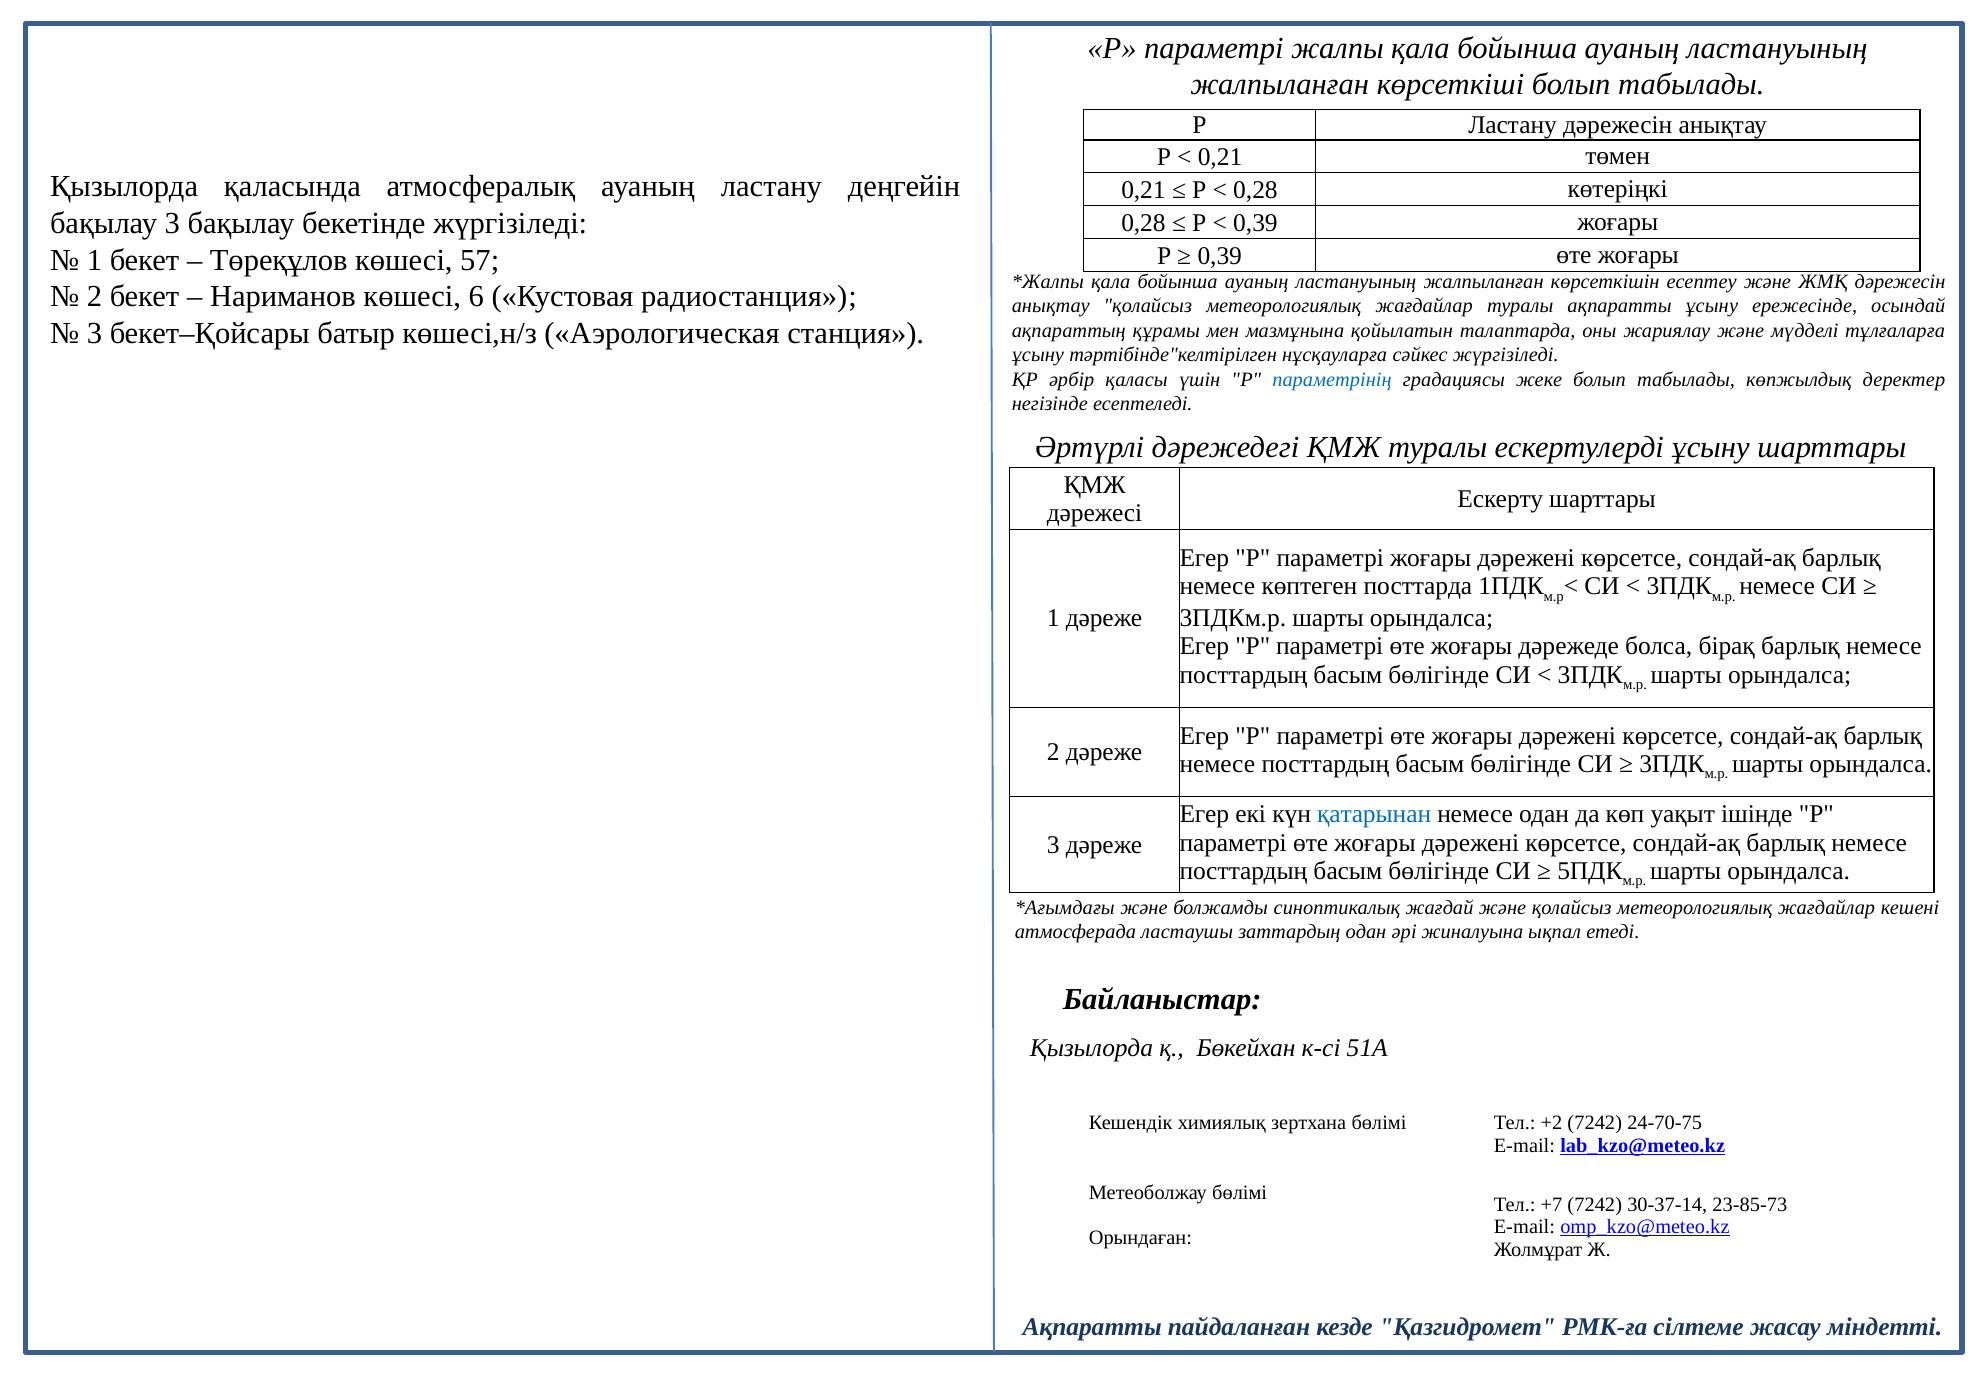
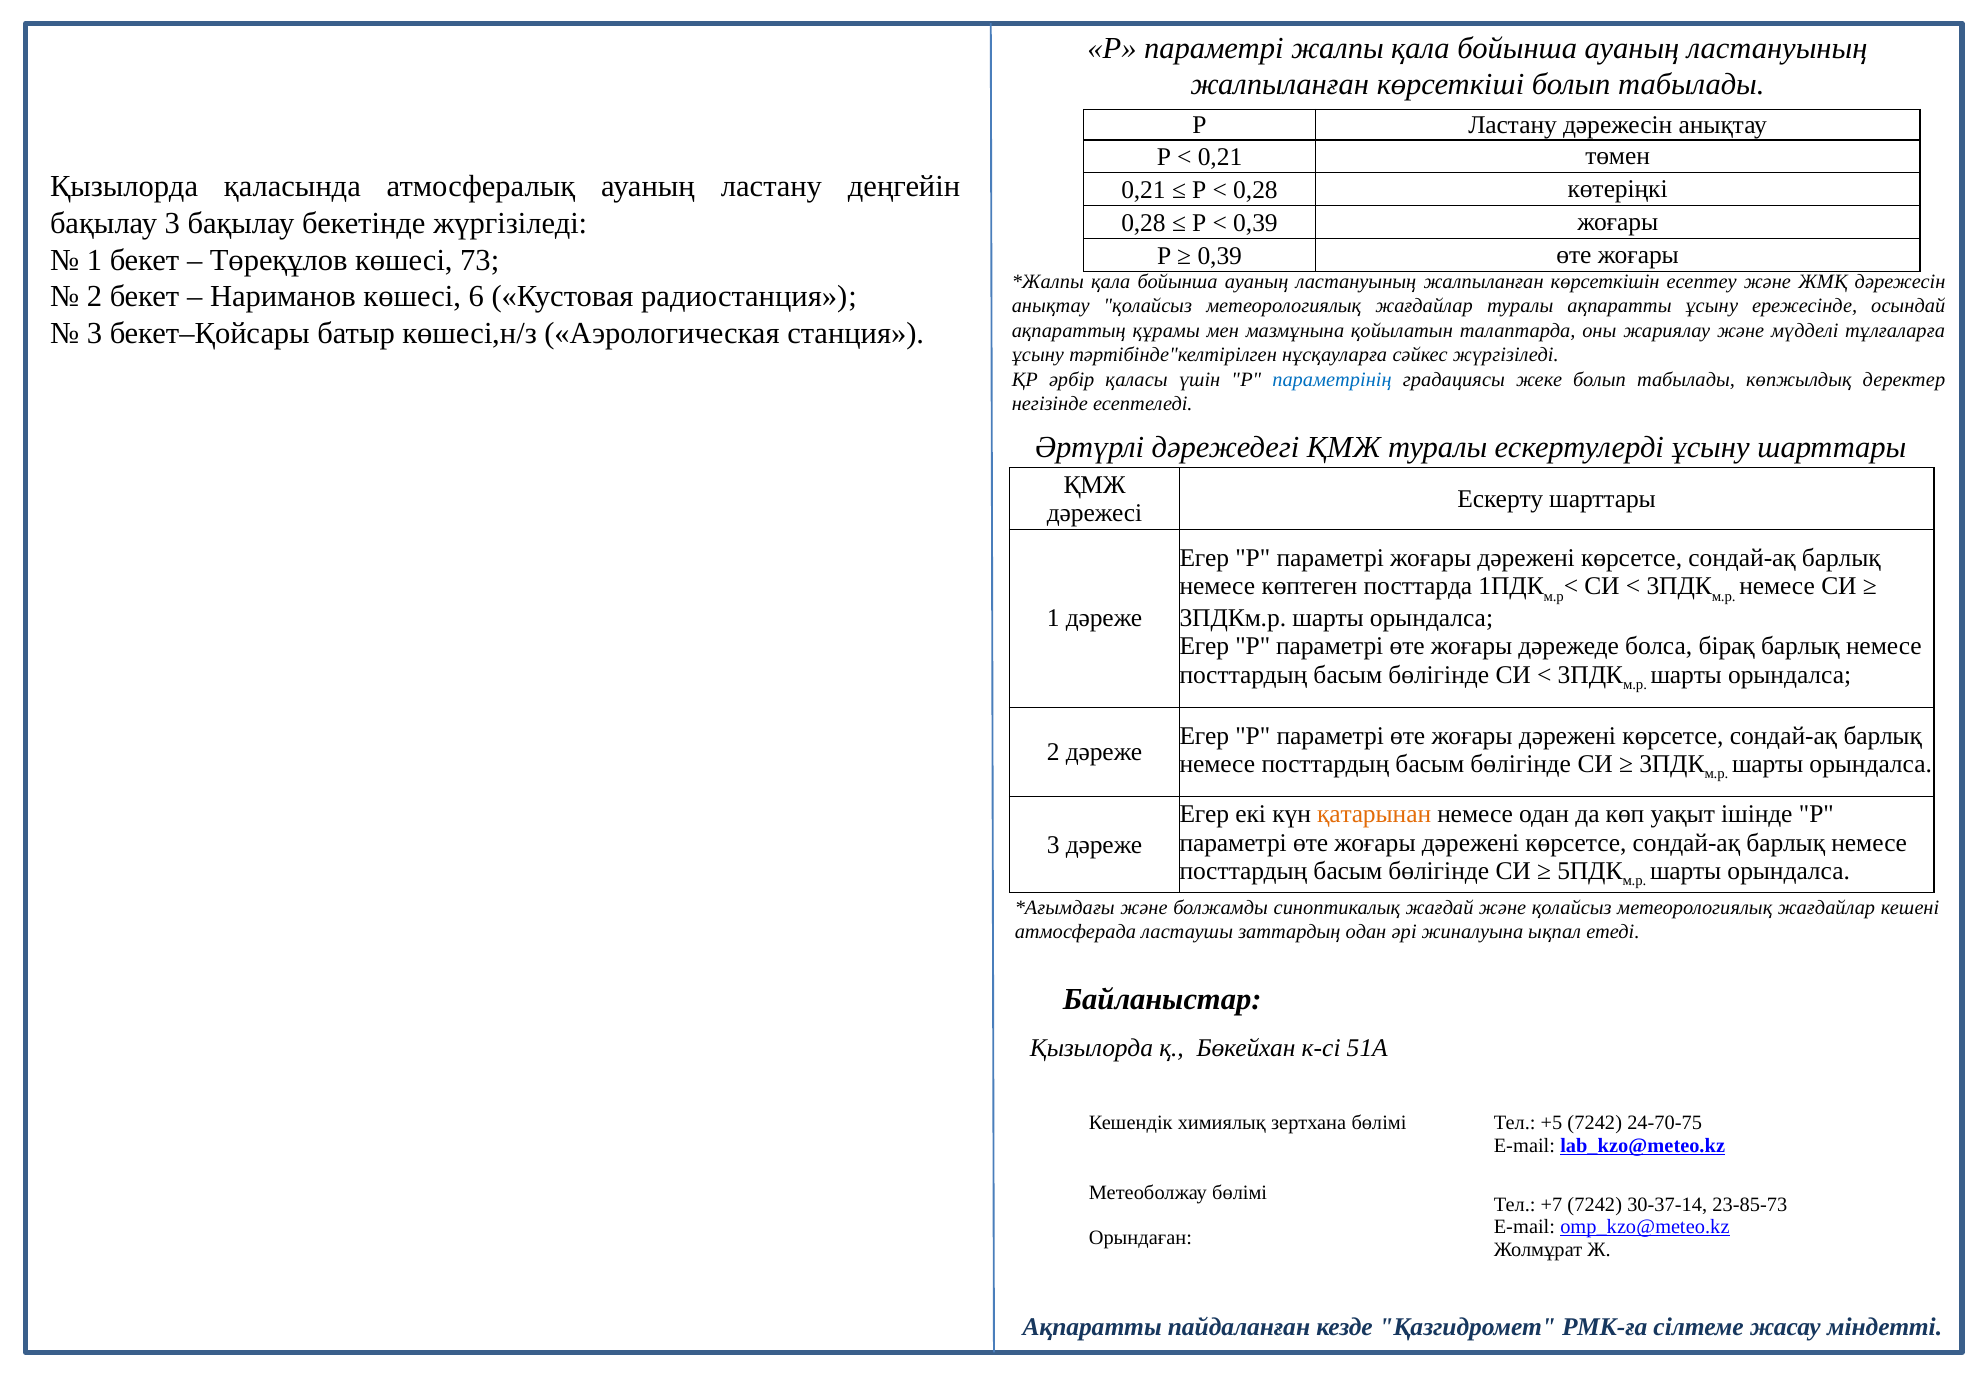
57: 57 -> 73
қатарынан colour: blue -> orange
+2: +2 -> +5
